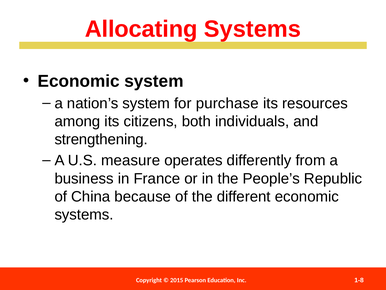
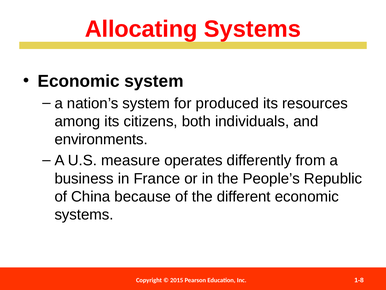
purchase: purchase -> produced
strengthening: strengthening -> environments
